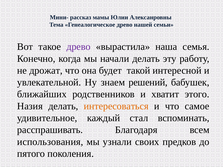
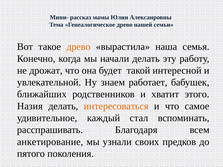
древо at (79, 47) colour: purple -> orange
решений: решений -> работает
использования: использования -> анкетирование
